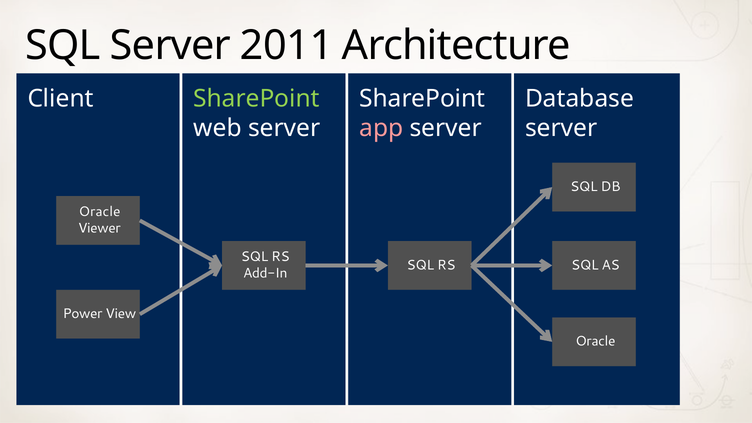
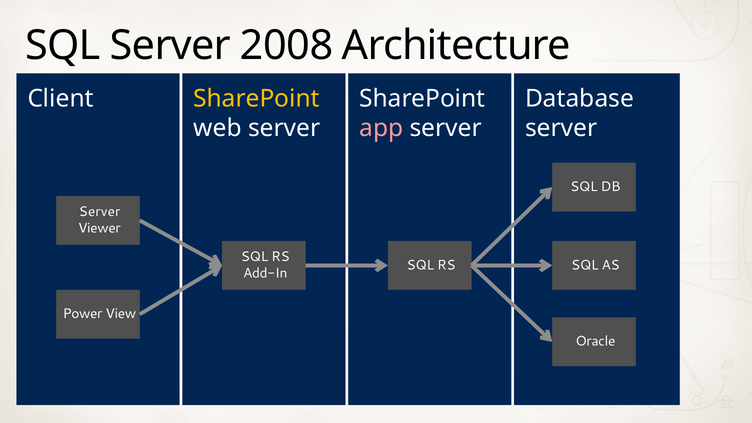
2011: 2011 -> 2008
SharePoint at (256, 99) colour: light green -> yellow
Oracle at (100, 212): Oracle -> Server
